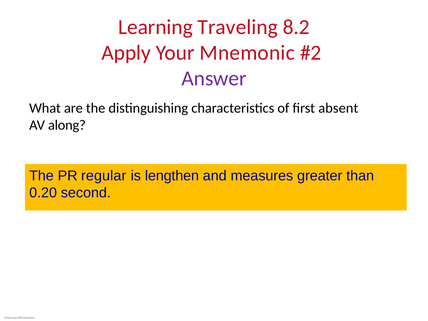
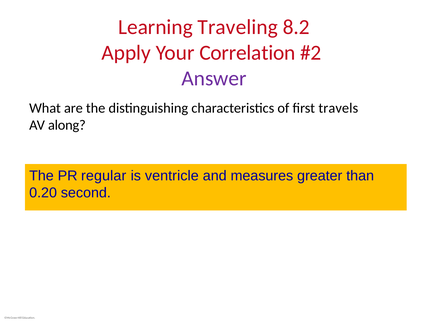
Mnemonic: Mnemonic -> Correlation
absent: absent -> travels
lengthen: lengthen -> ventricle
